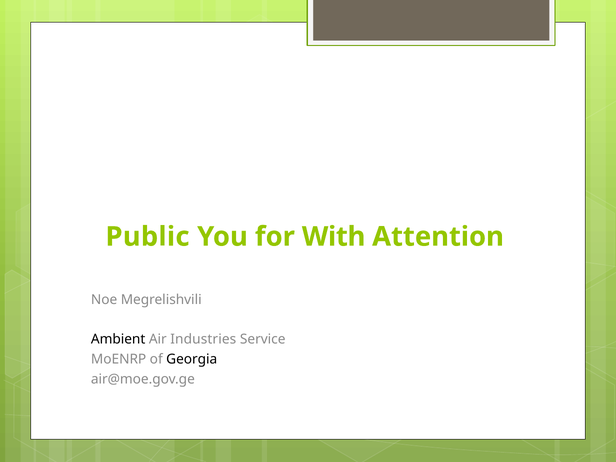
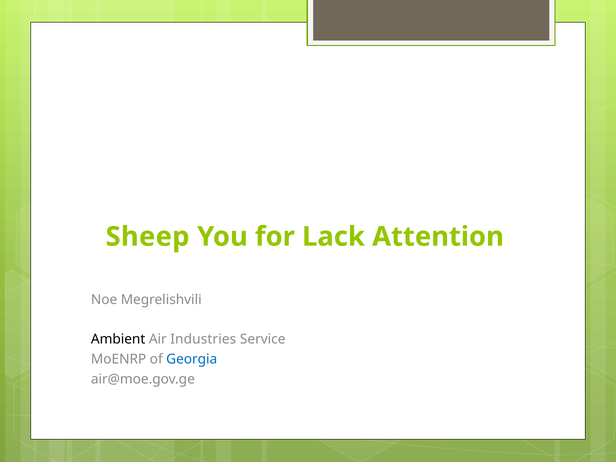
Public: Public -> Sheep
With: With -> Lack
Georgia colour: black -> blue
